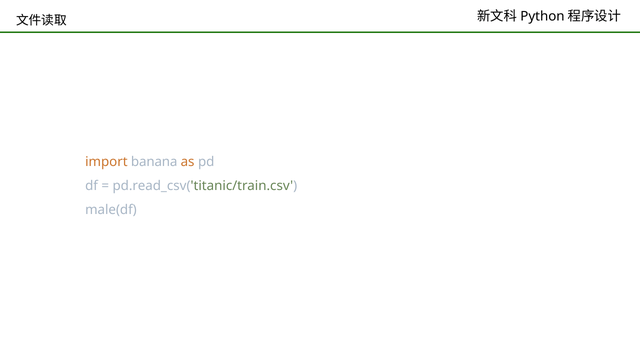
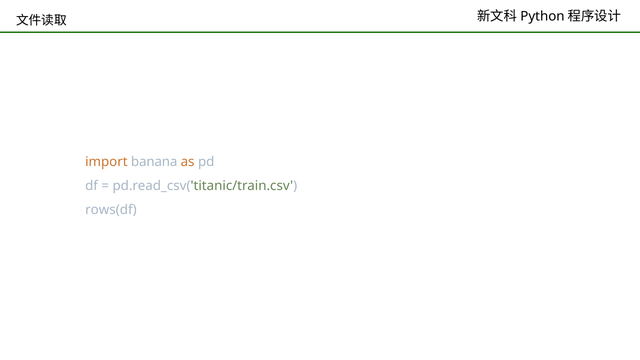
male(df: male(df -> rows(df
